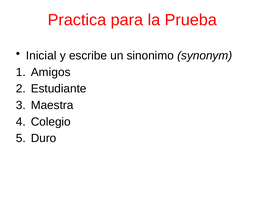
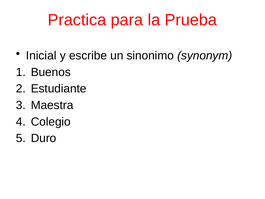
Amigos: Amigos -> Buenos
